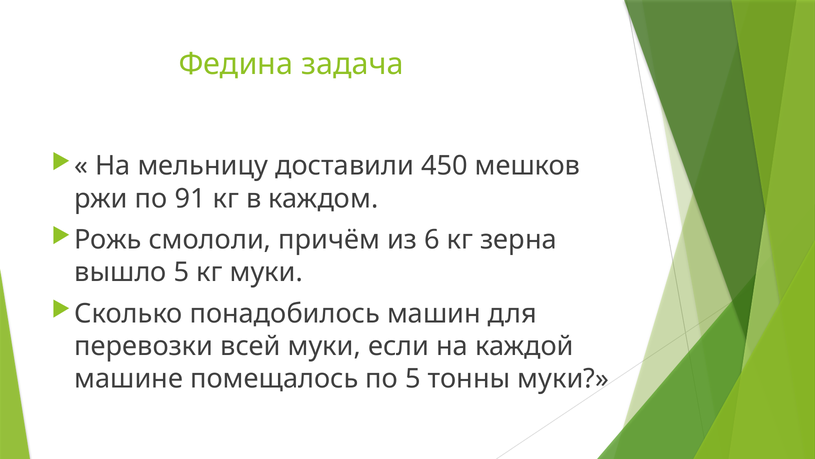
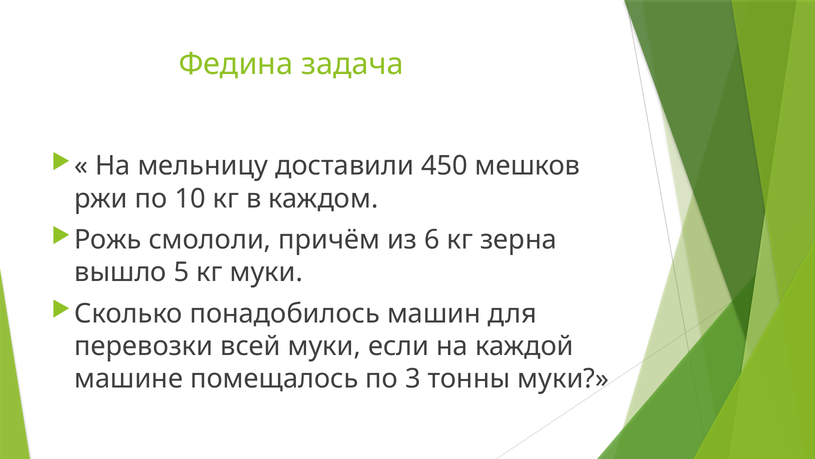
91: 91 -> 10
по 5: 5 -> 3
